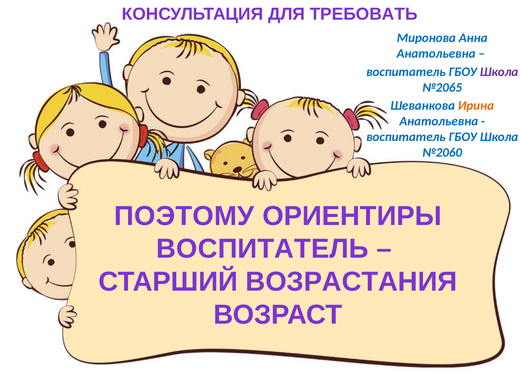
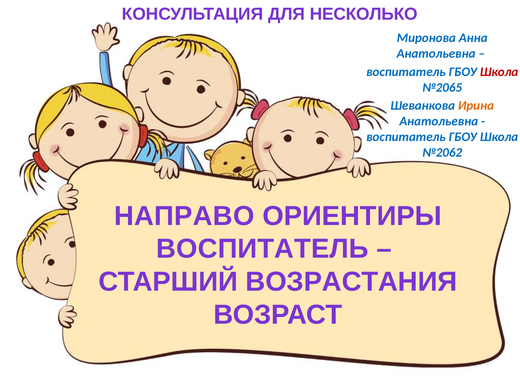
ТРЕБОВАТЬ: ТРЕБОВАТЬ -> НЕСКОЛЬКО
Школа at (499, 72) colour: purple -> red
№2060: №2060 -> №2062
ПОЭТОМУ: ПОЭТОМУ -> НАПРАВО
